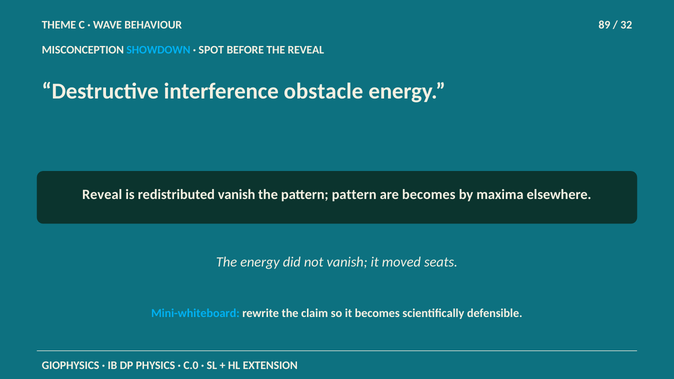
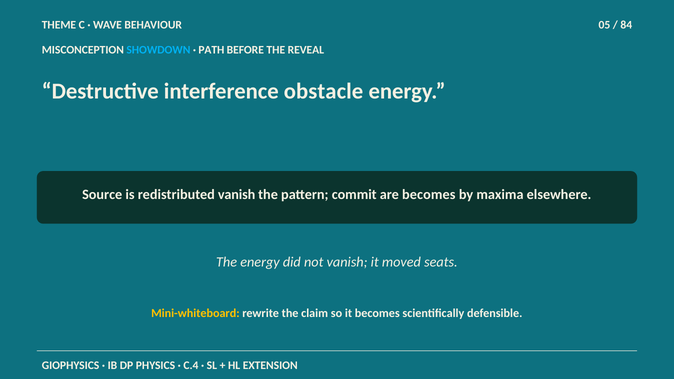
89: 89 -> 05
32: 32 -> 84
SPOT: SPOT -> PATH
Reveal at (102, 195): Reveal -> Source
pattern pattern: pattern -> commit
Mini-whiteboard colour: light blue -> yellow
C.0: C.0 -> C.4
